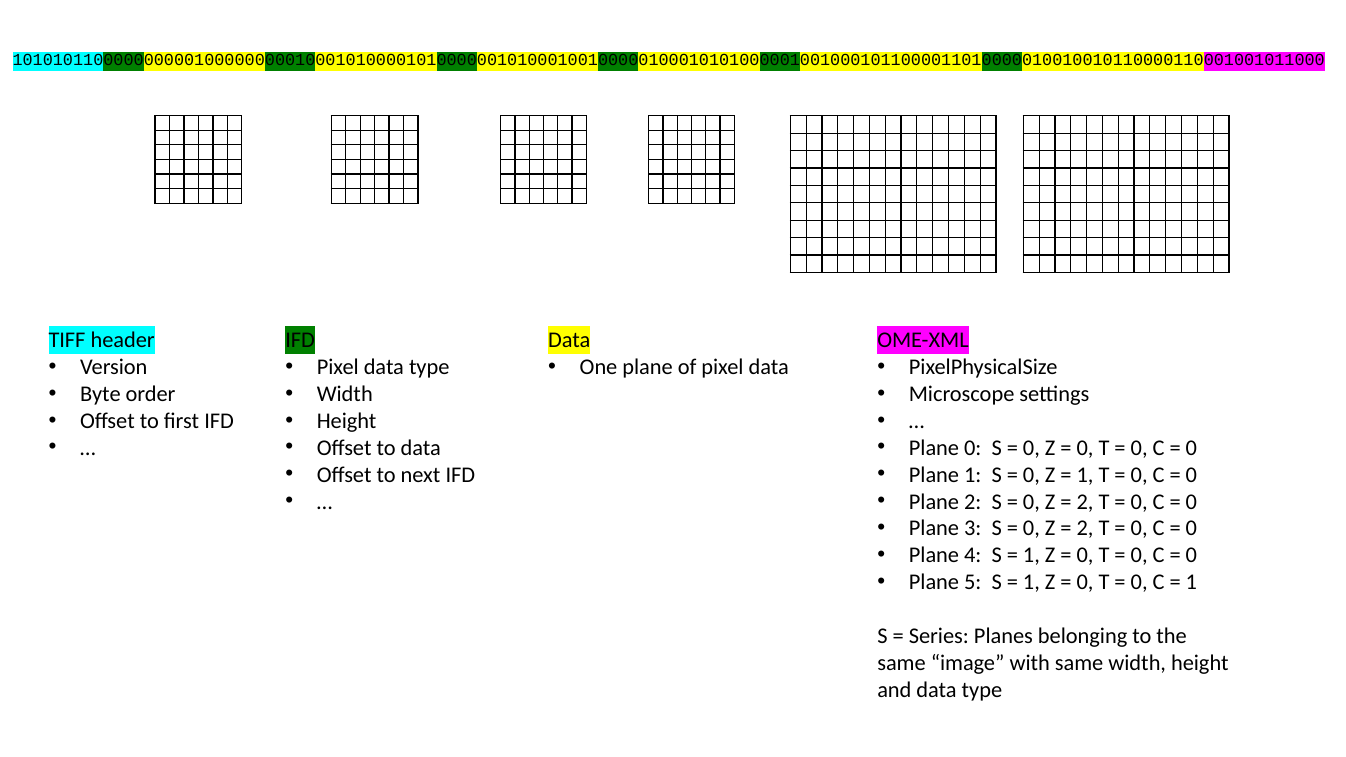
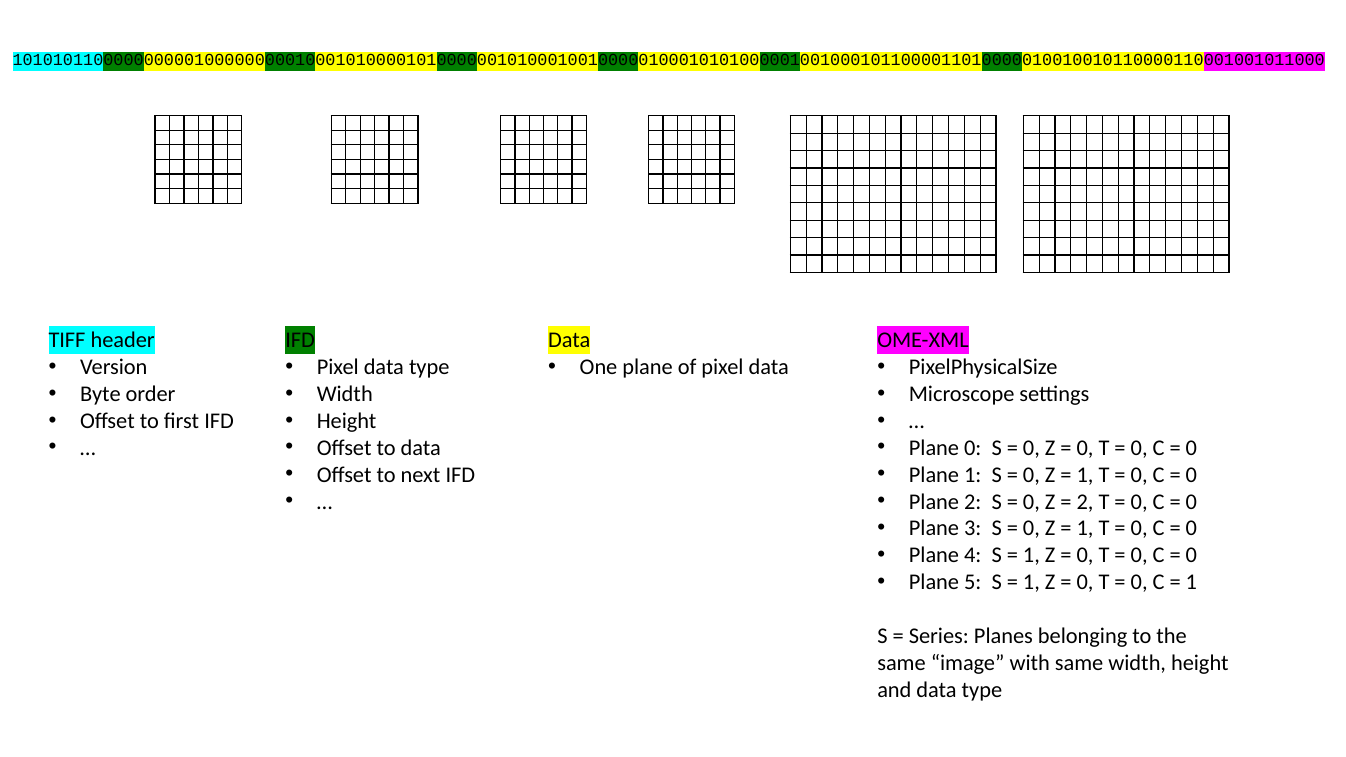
2 at (1085, 529): 2 -> 1
